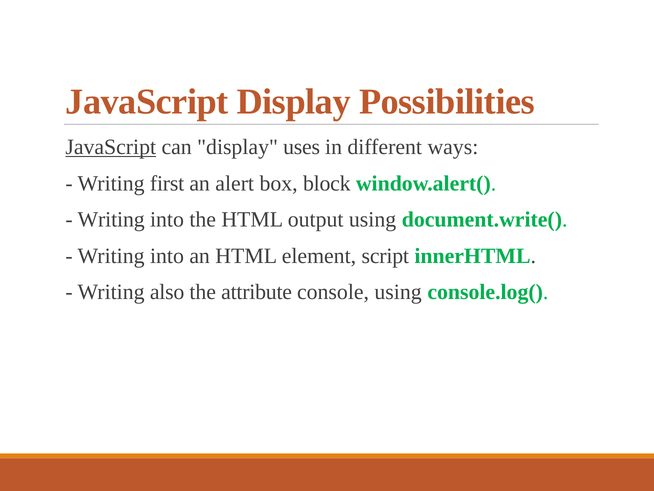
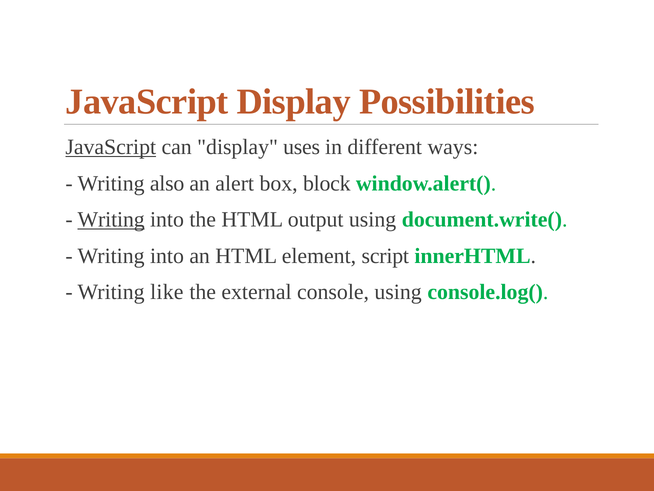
first: first -> also
Writing at (111, 219) underline: none -> present
also: also -> like
attribute: attribute -> external
